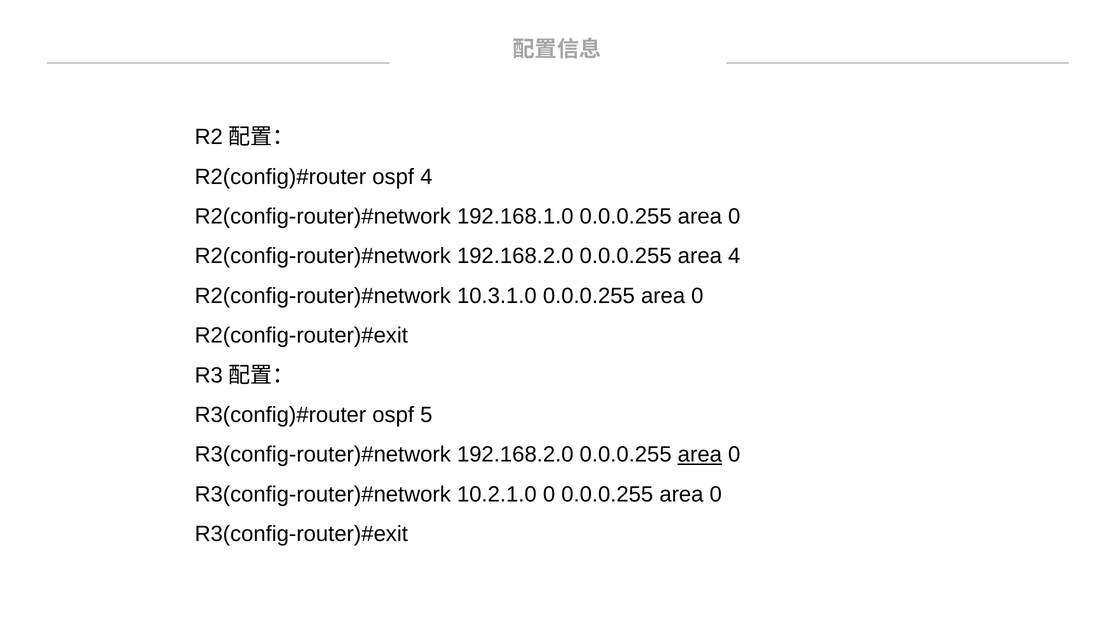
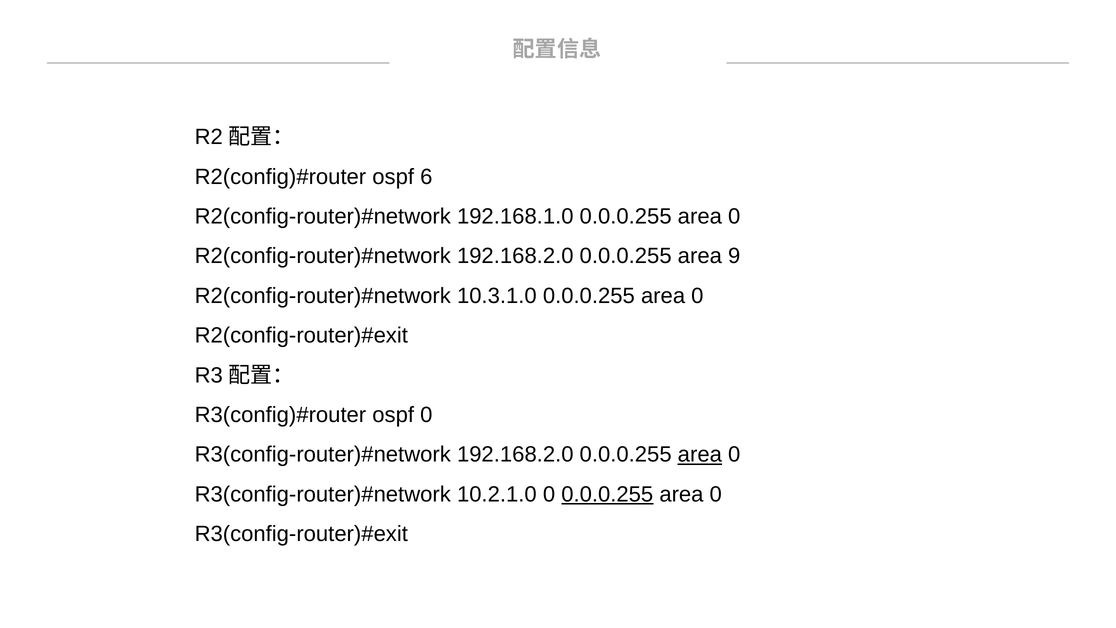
ospf 4: 4 -> 6
area 4: 4 -> 9
ospf 5: 5 -> 0
0.0.0.255 at (607, 494) underline: none -> present
